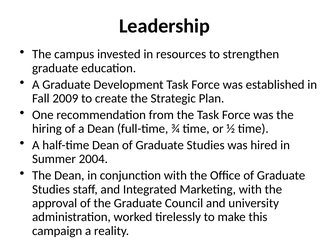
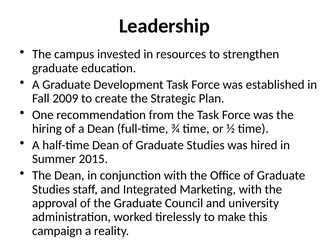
2004: 2004 -> 2015
